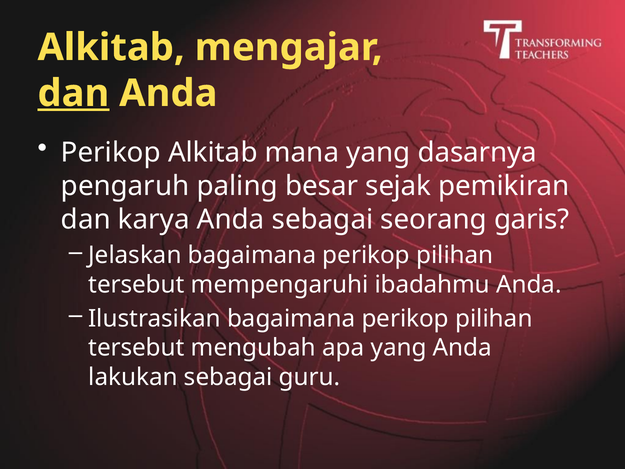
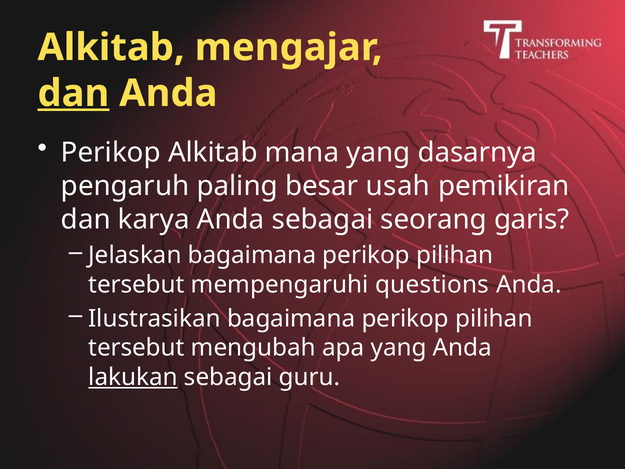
sejak: sejak -> usah
ibadahmu: ibadahmu -> questions
lakukan underline: none -> present
